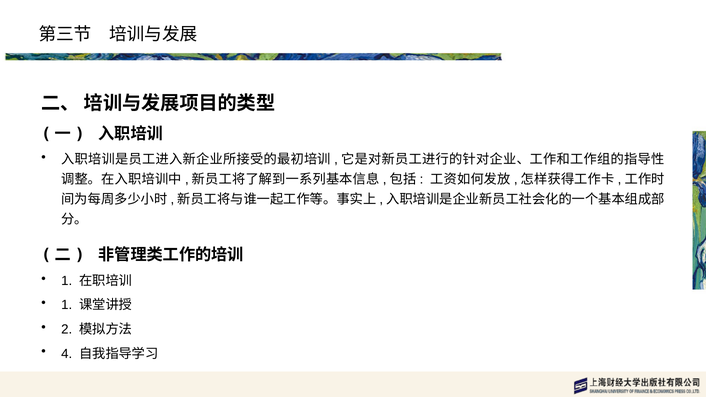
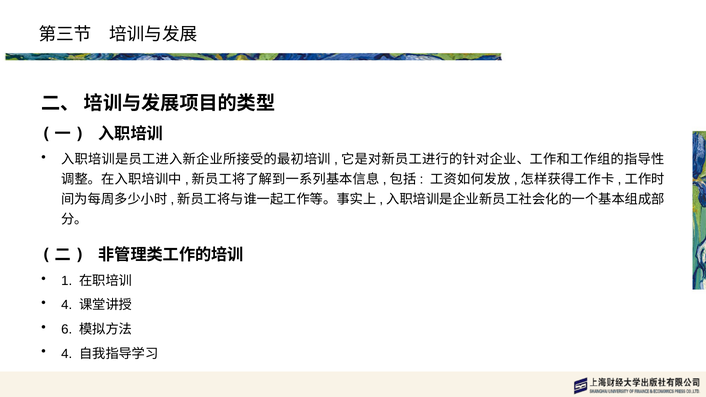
1 at (67, 305): 1 -> 4
2: 2 -> 6
